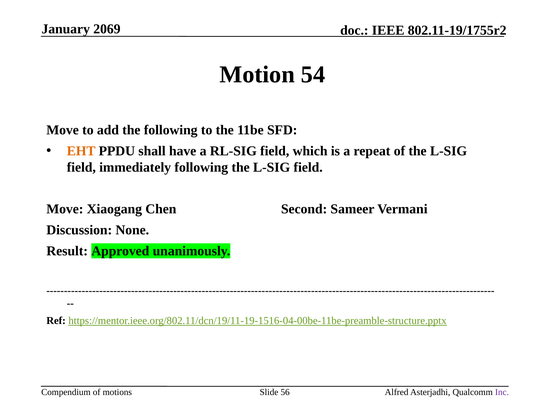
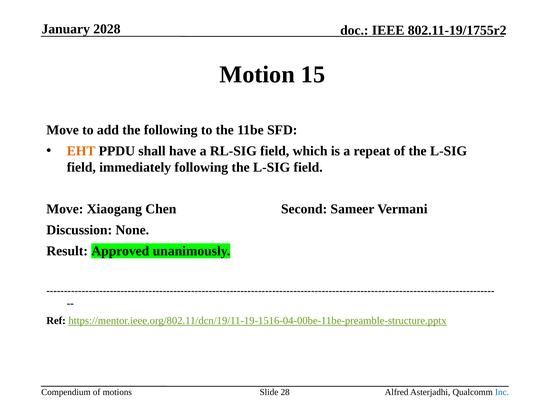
2069: 2069 -> 2028
54: 54 -> 15
56: 56 -> 28
Inc colour: purple -> blue
